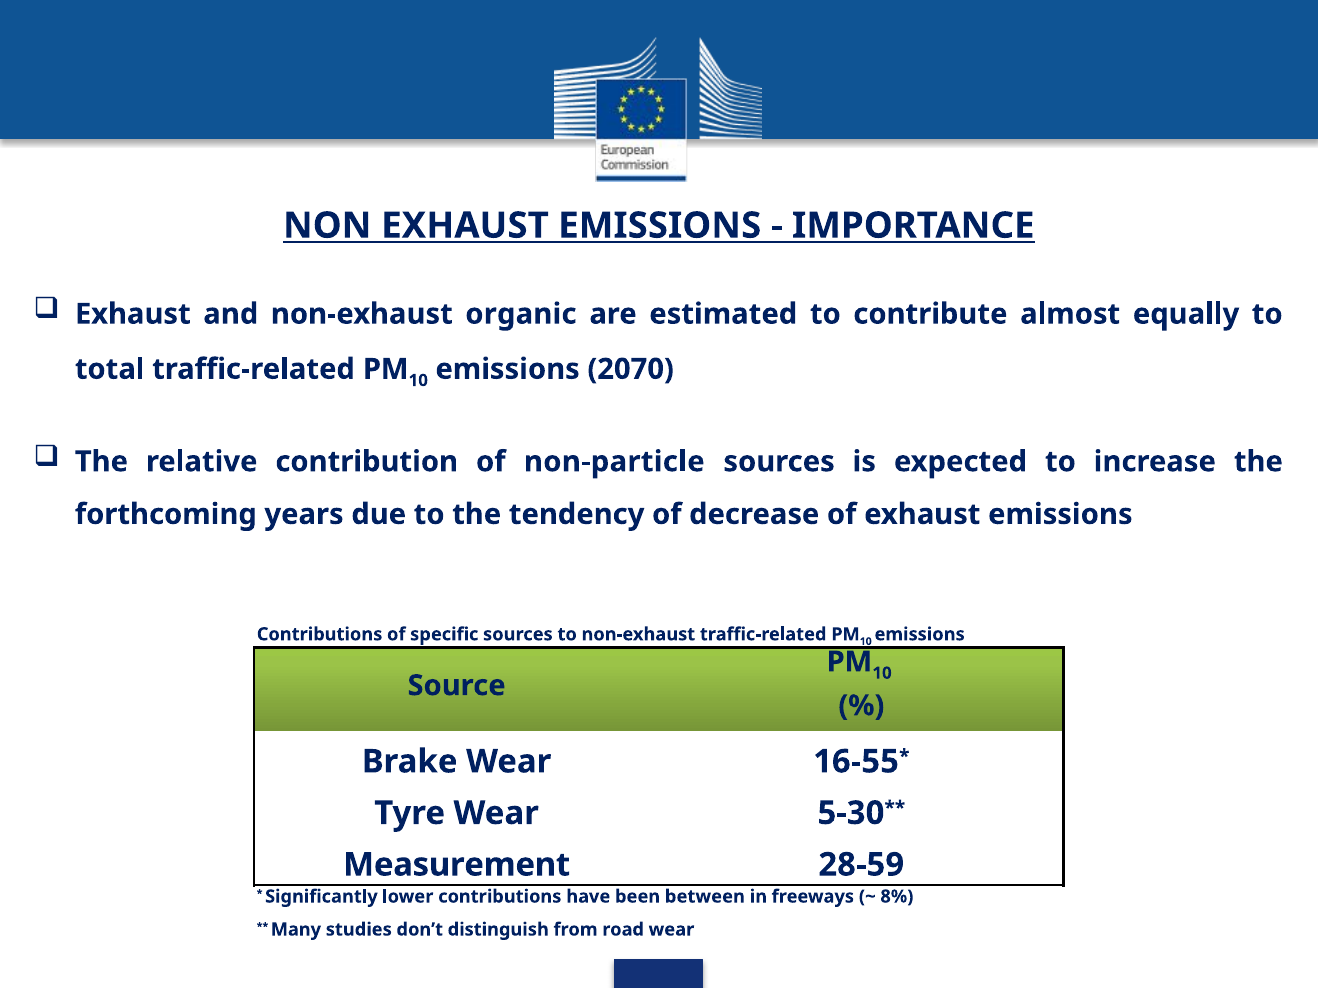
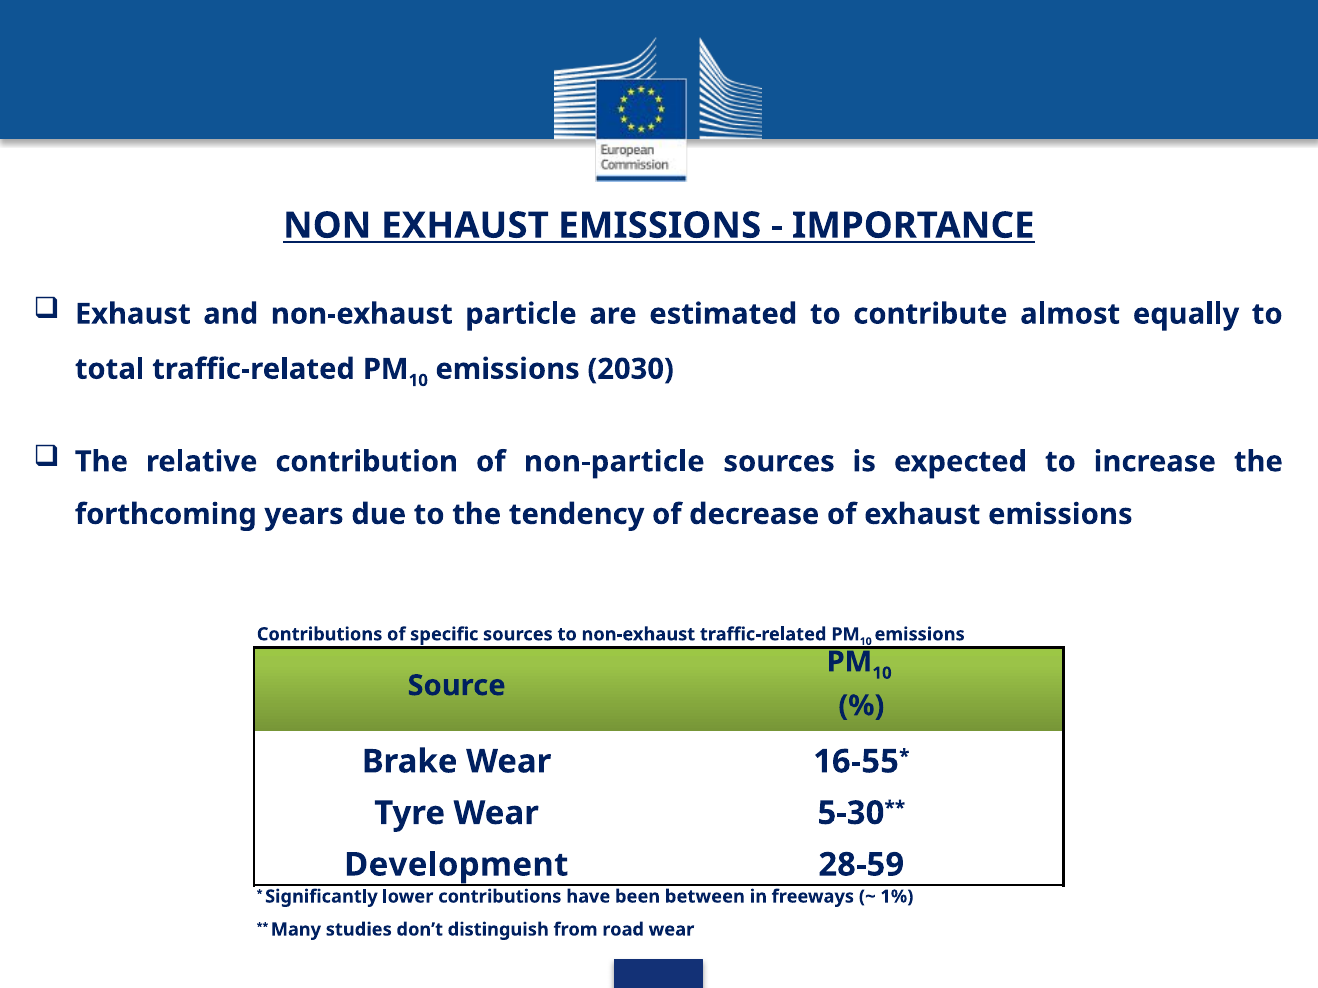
organic: organic -> particle
2070: 2070 -> 2030
Measurement: Measurement -> Development
8%: 8% -> 1%
